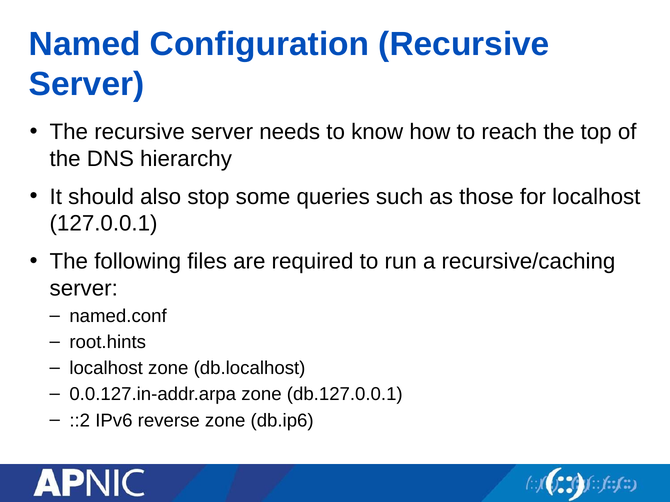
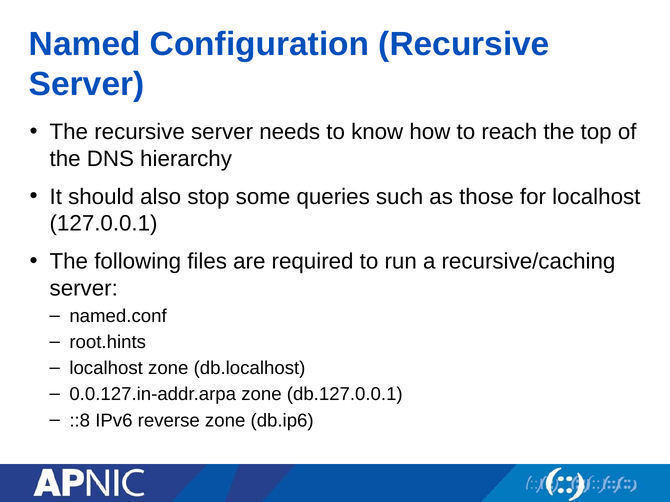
::2: ::2 -> ::8
